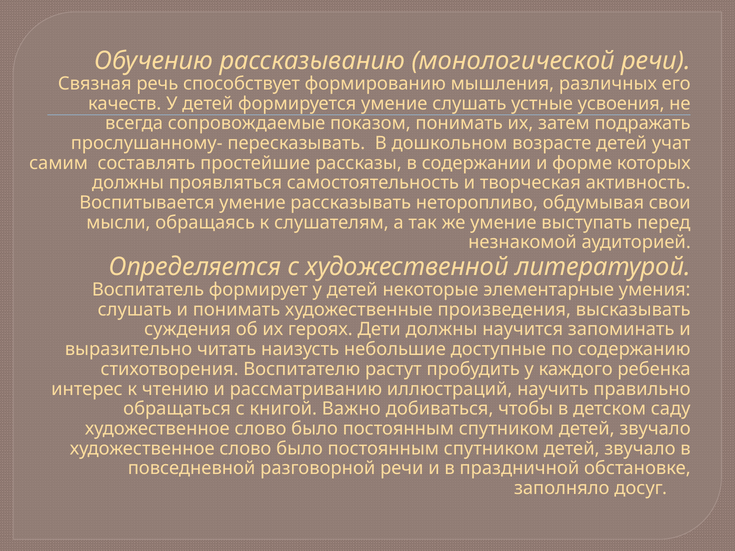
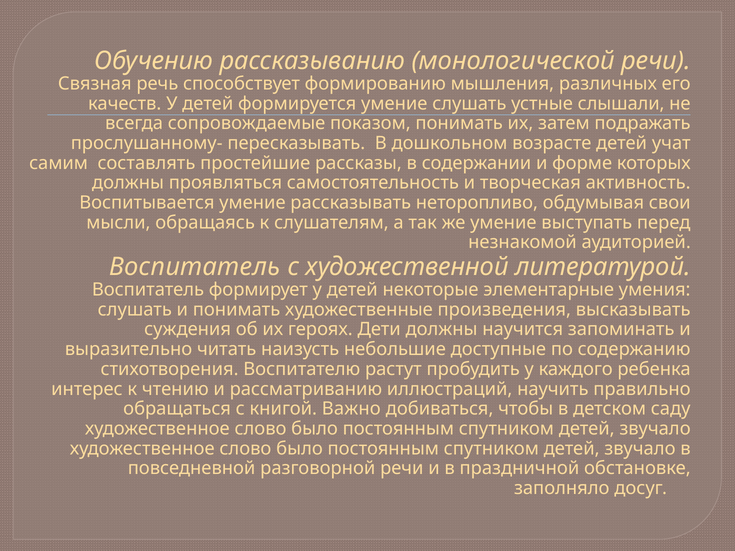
усвоения: усвоения -> слышали
Определяется at (195, 267): Определяется -> Воспитатель
